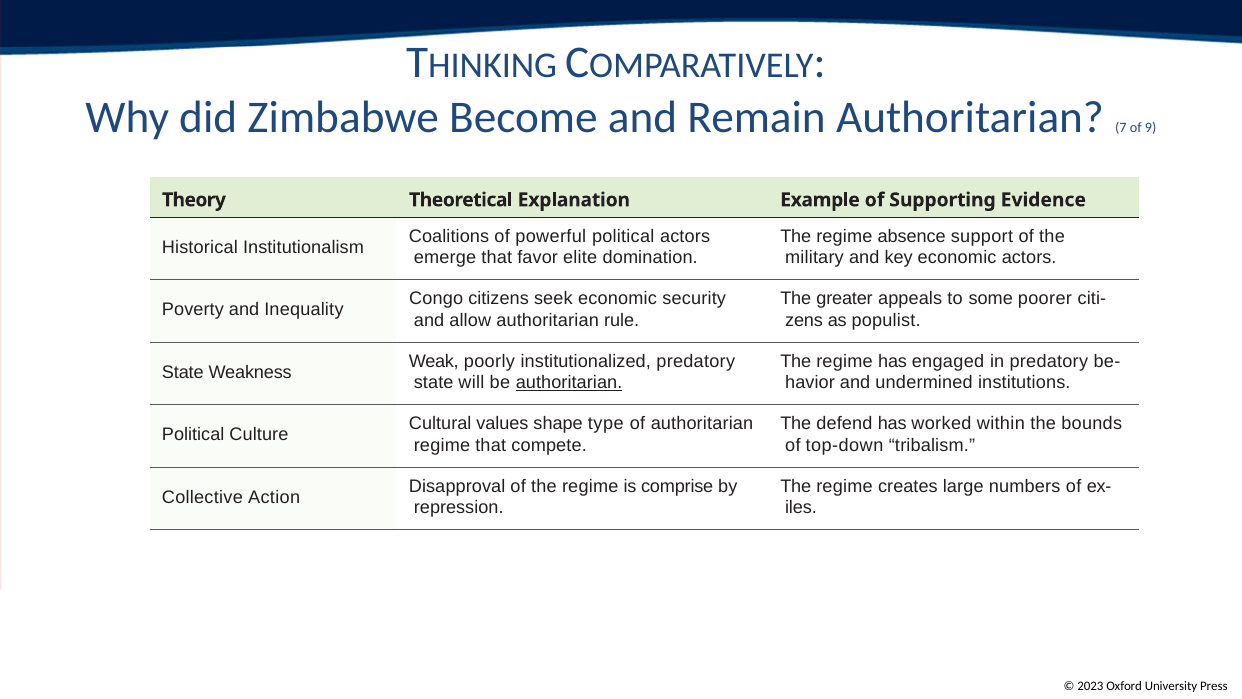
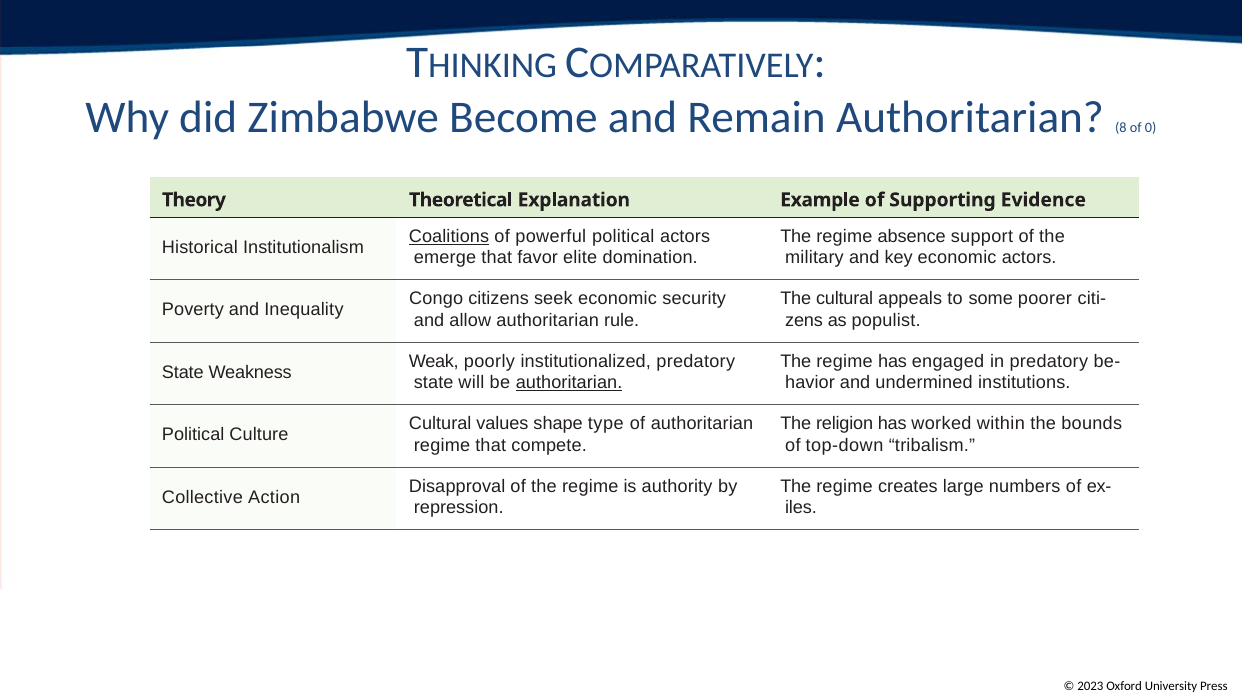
7: 7 -> 8
9: 9 -> 0
Coalitions underline: none -> present
The greater: greater -> cultural
defend: defend -> religion
comprise: comprise -> authority
